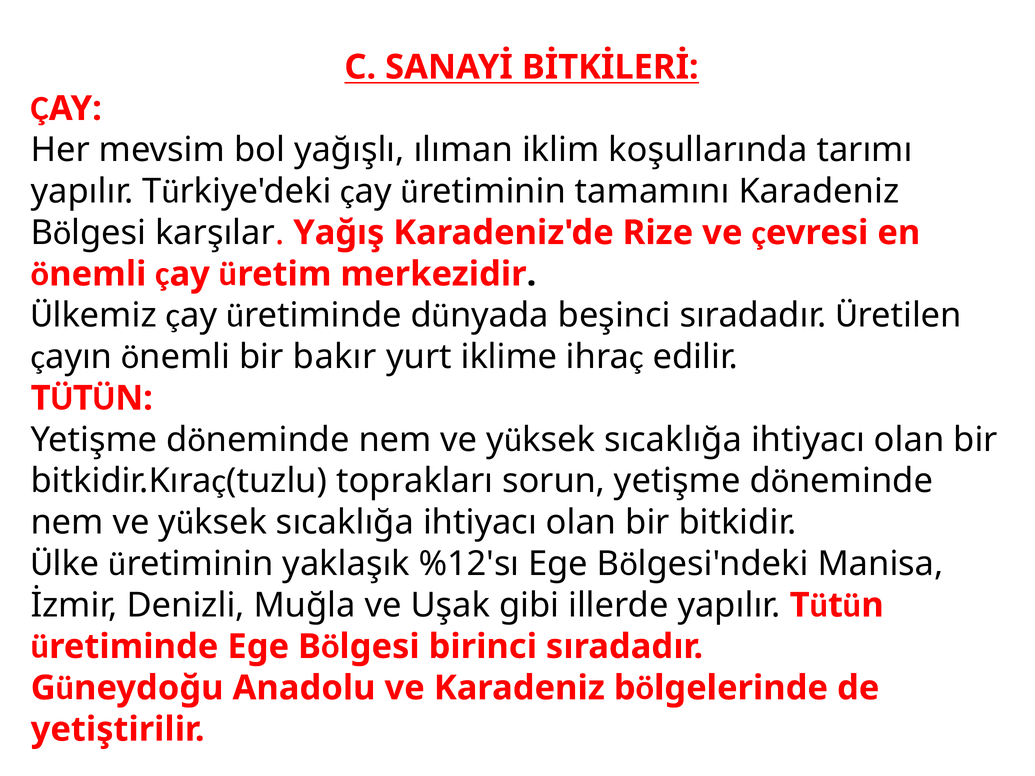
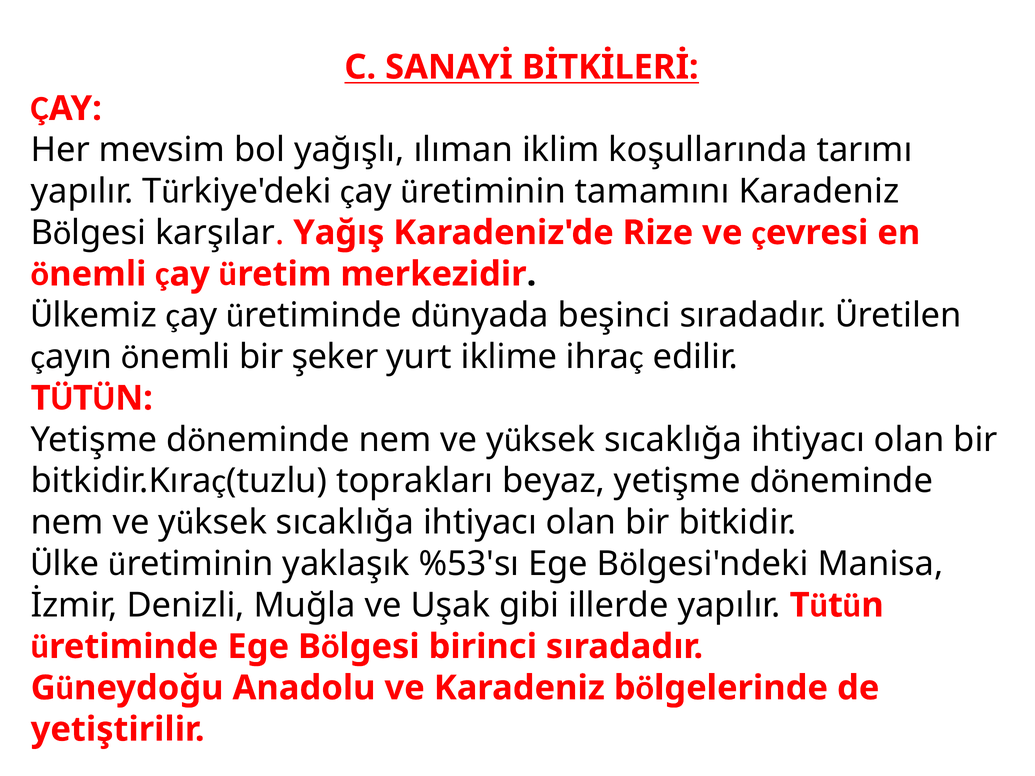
bakır: bakır -> şeker
sorun: sorun -> beyaz
%12'sı: %12'sı -> %53'sı
